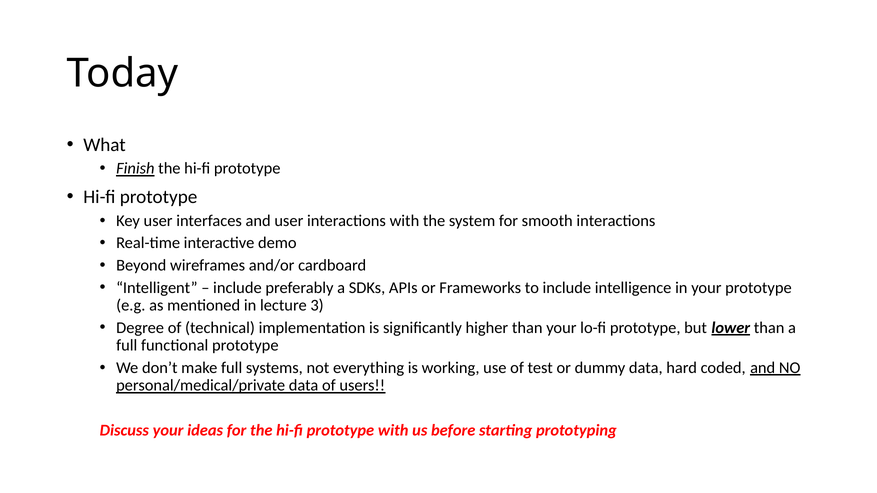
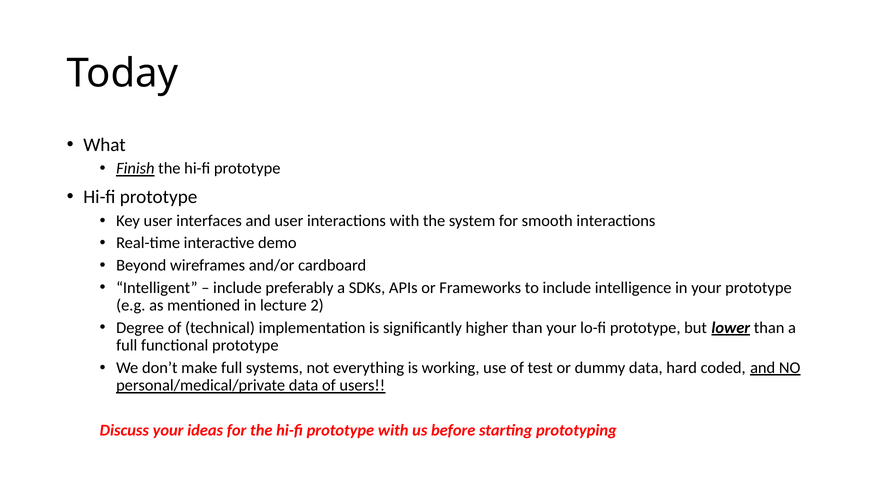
3: 3 -> 2
